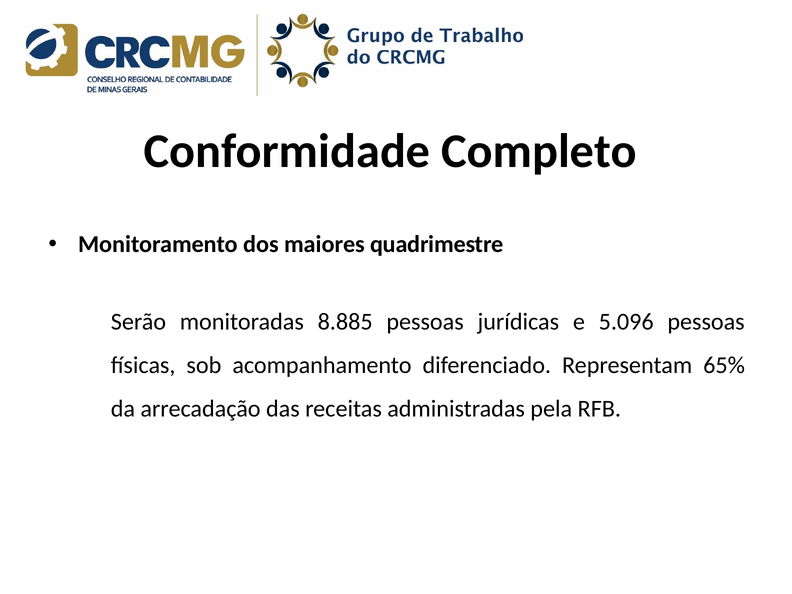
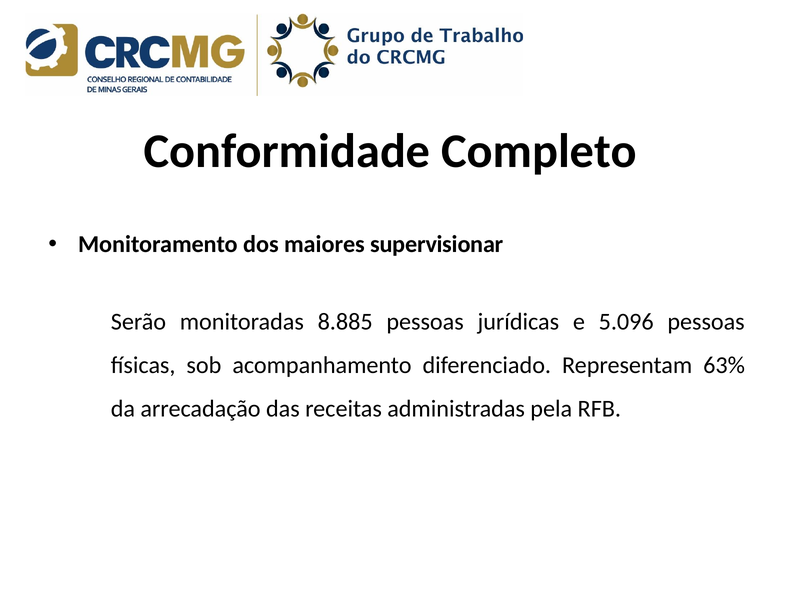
quadrimestre: quadrimestre -> supervisionar
65%: 65% -> 63%
